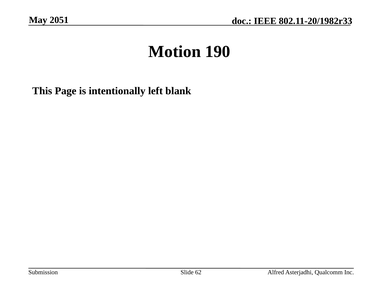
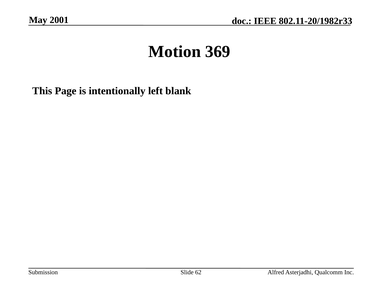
2051: 2051 -> 2001
190: 190 -> 369
